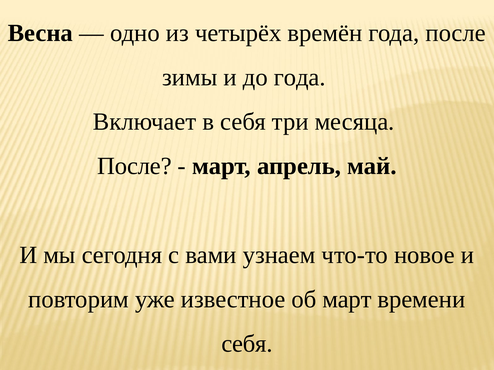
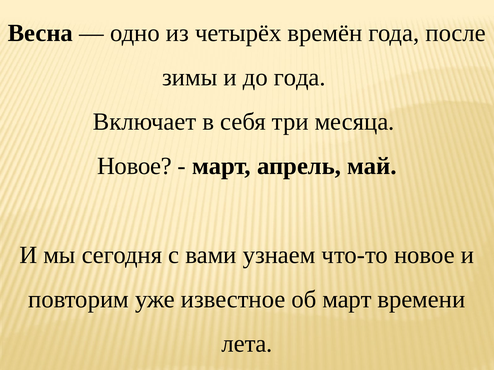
После at (134, 166): После -> Новое
себя at (247, 344): себя -> лета
